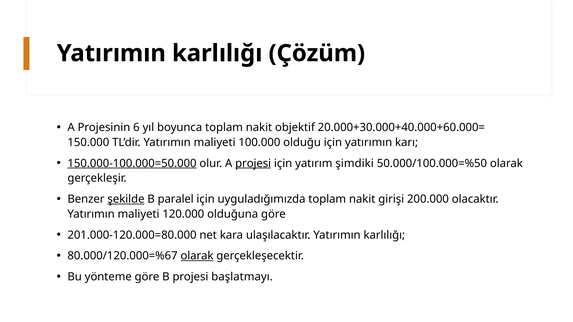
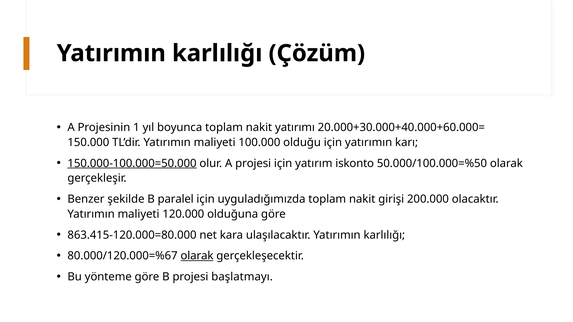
6: 6 -> 1
objektif: objektif -> yatırımı
projesi at (253, 163) underline: present -> none
şimdiki: şimdiki -> iskonto
şekilde underline: present -> none
201.000-120.000=80.000: 201.000-120.000=80.000 -> 863.415-120.000=80.000
